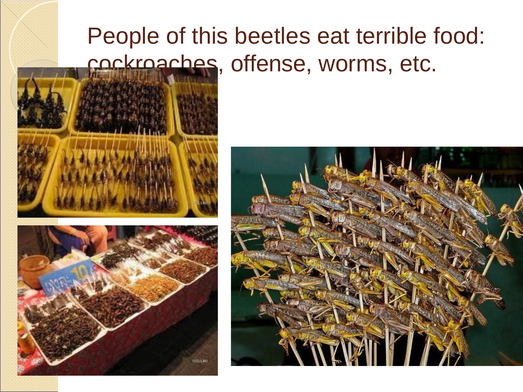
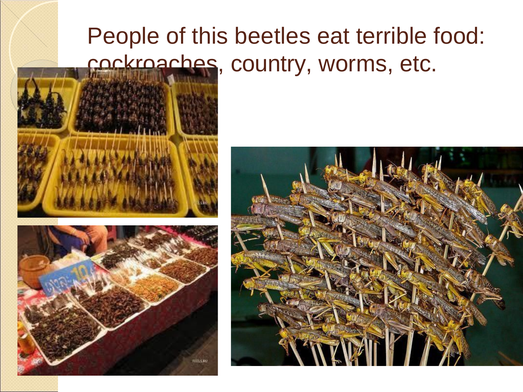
offense: offense -> country
